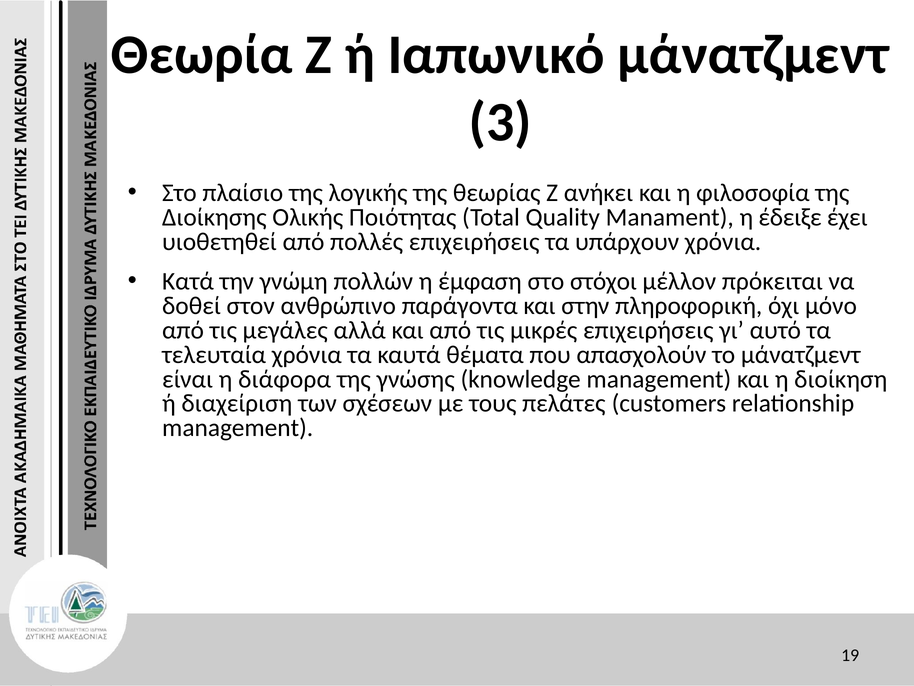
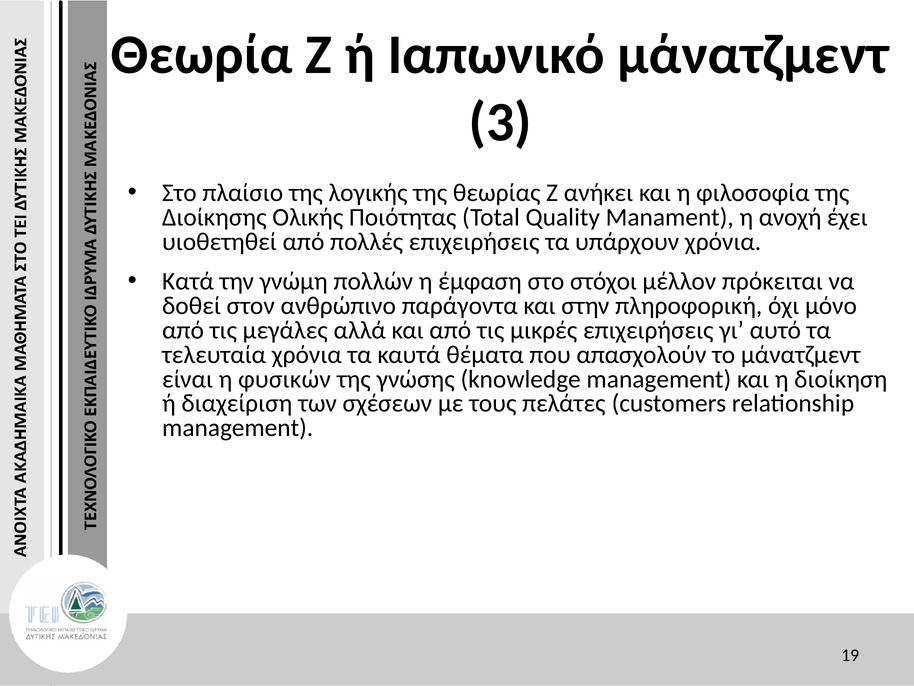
έδειξε: έδειξε -> ανοχή
διάφορα: διάφορα -> φυσικών
